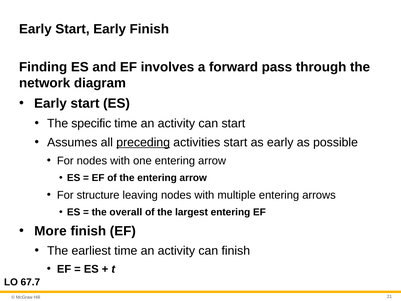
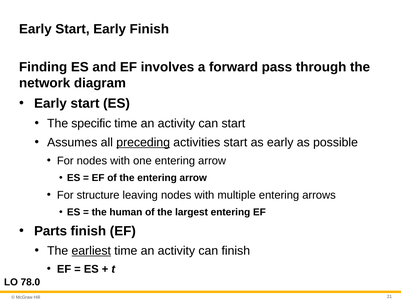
overall: overall -> human
More: More -> Parts
earliest underline: none -> present
67.7: 67.7 -> 78.0
